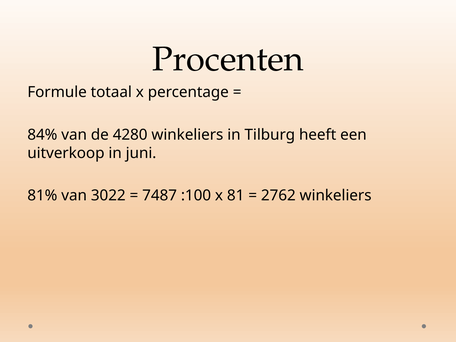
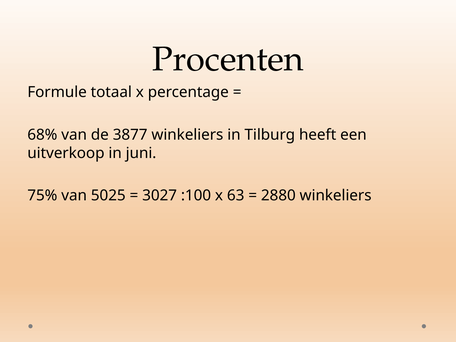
84%: 84% -> 68%
4280: 4280 -> 3877
81%: 81% -> 75%
3022: 3022 -> 5025
7487: 7487 -> 3027
81: 81 -> 63
2762: 2762 -> 2880
